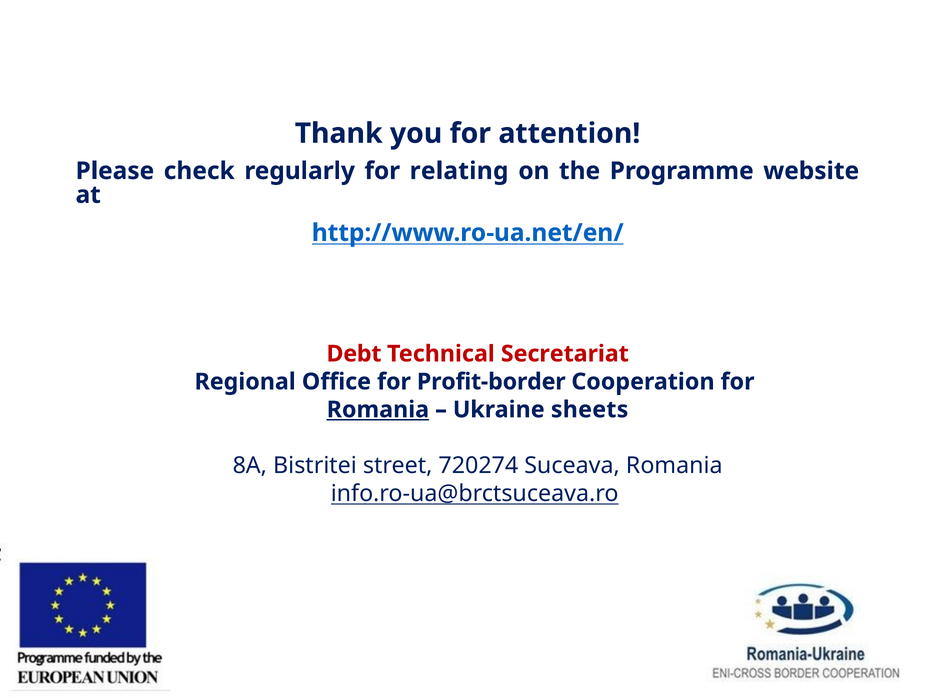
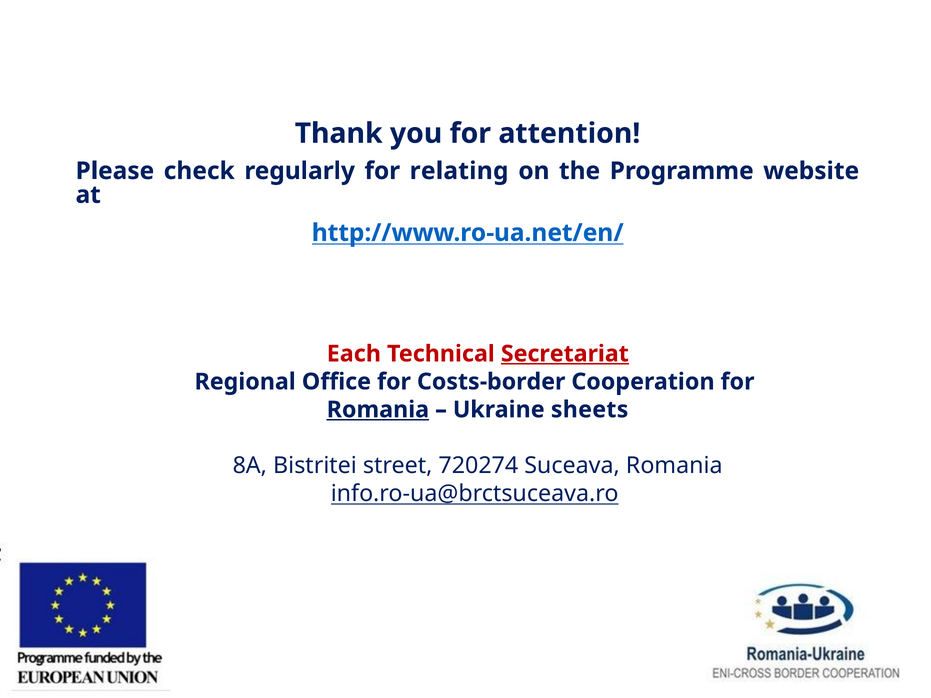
Debt: Debt -> Each
Secretariat underline: none -> present
Profit-border: Profit-border -> Costs-border
